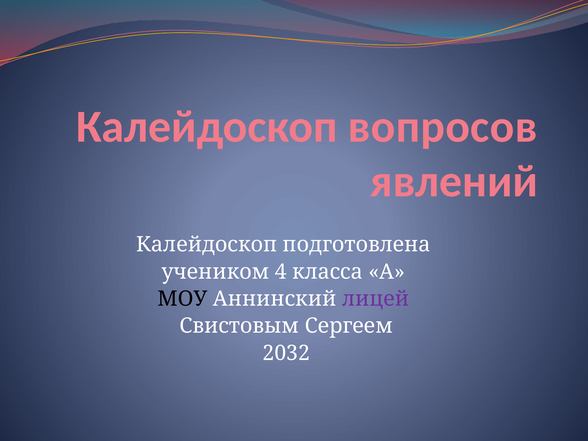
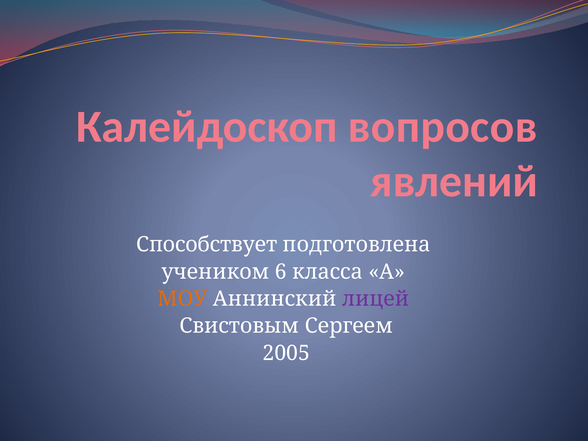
Калейдоскоп at (207, 245): Калейдоскоп -> Способствует
4: 4 -> 6
МОУ colour: black -> orange
2032: 2032 -> 2005
